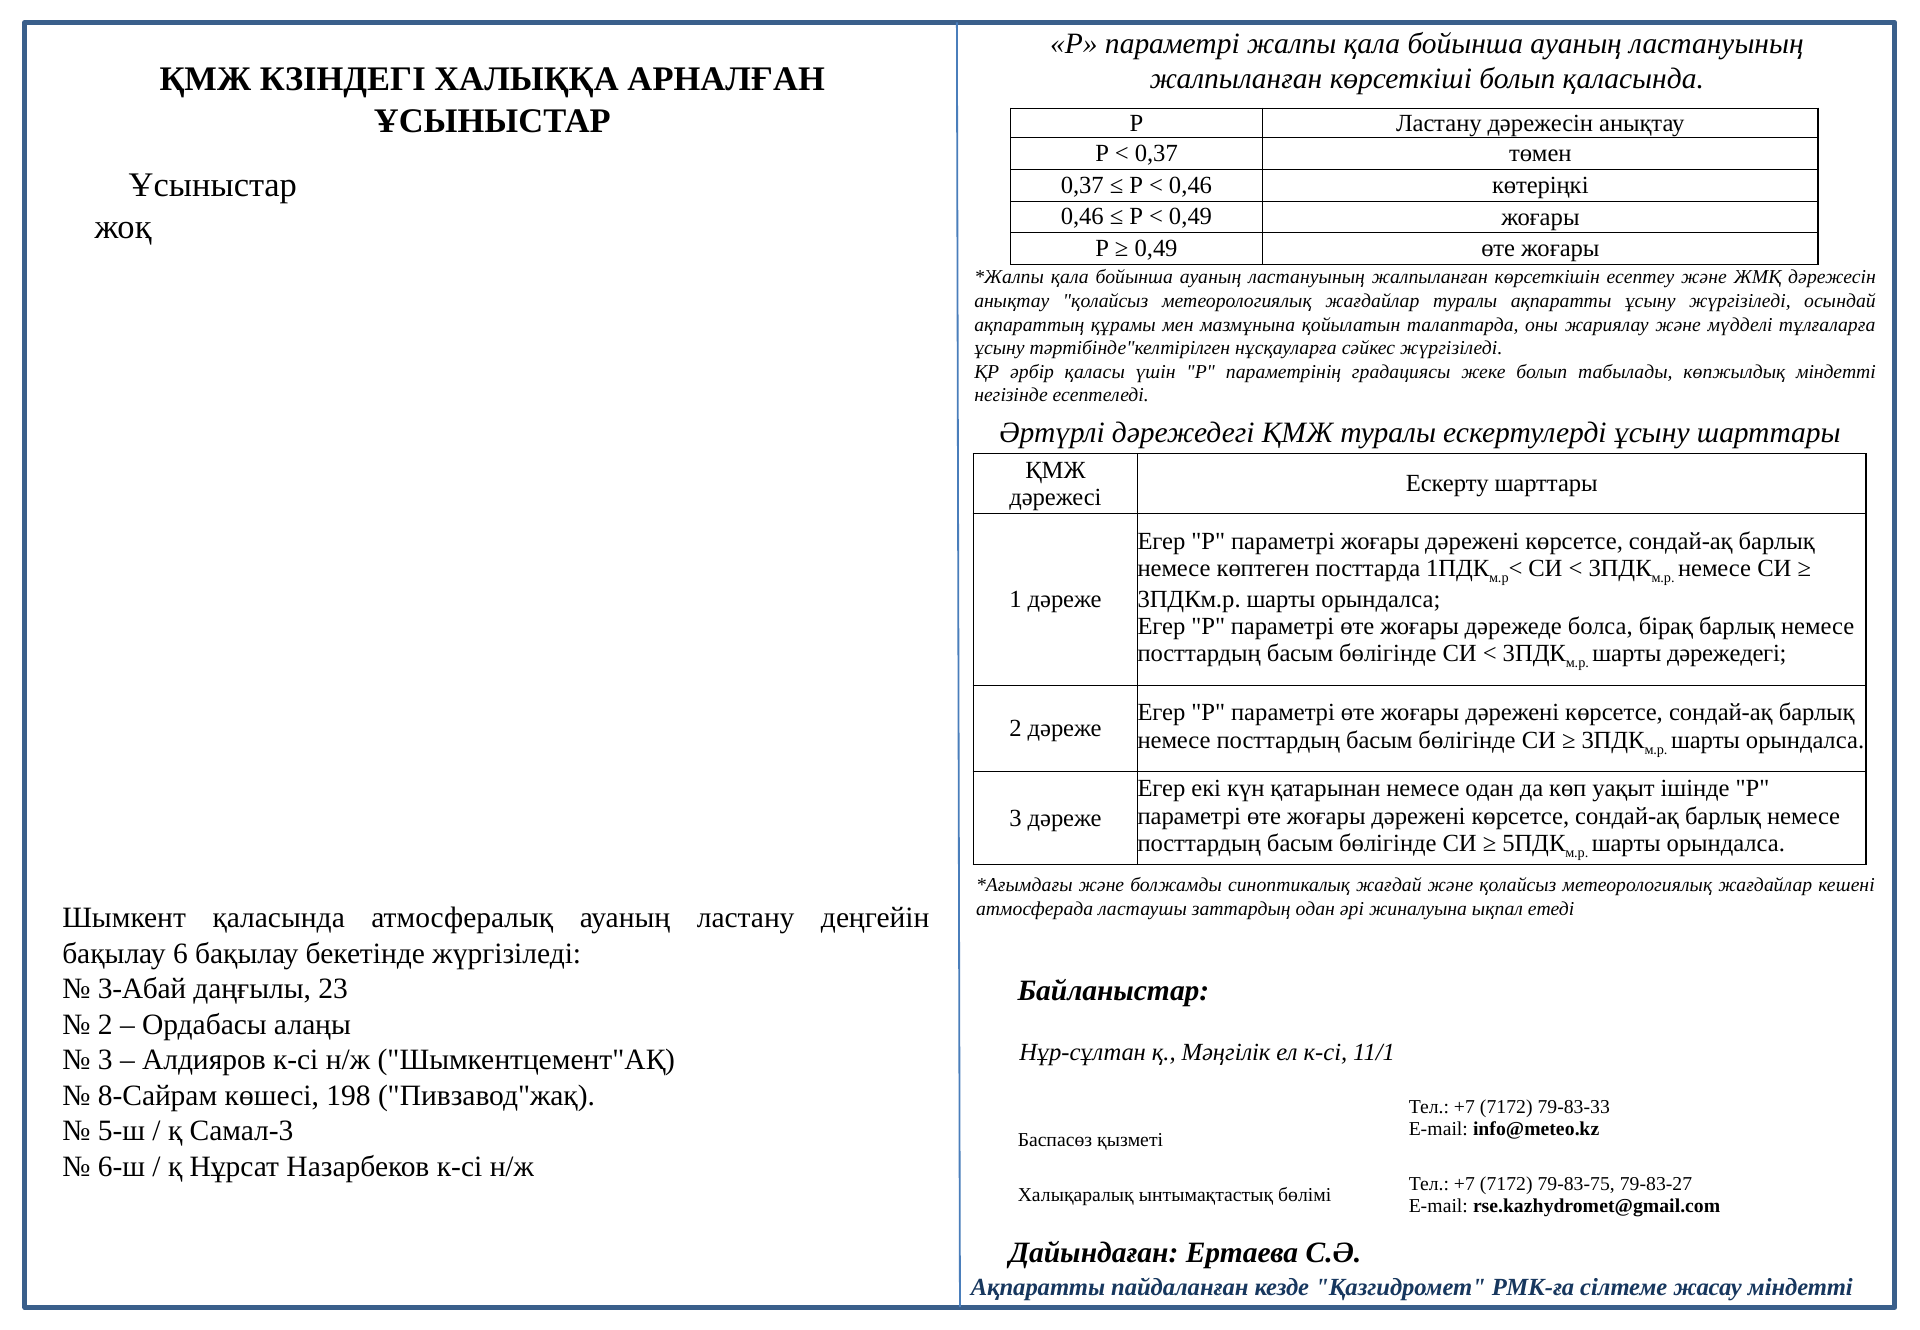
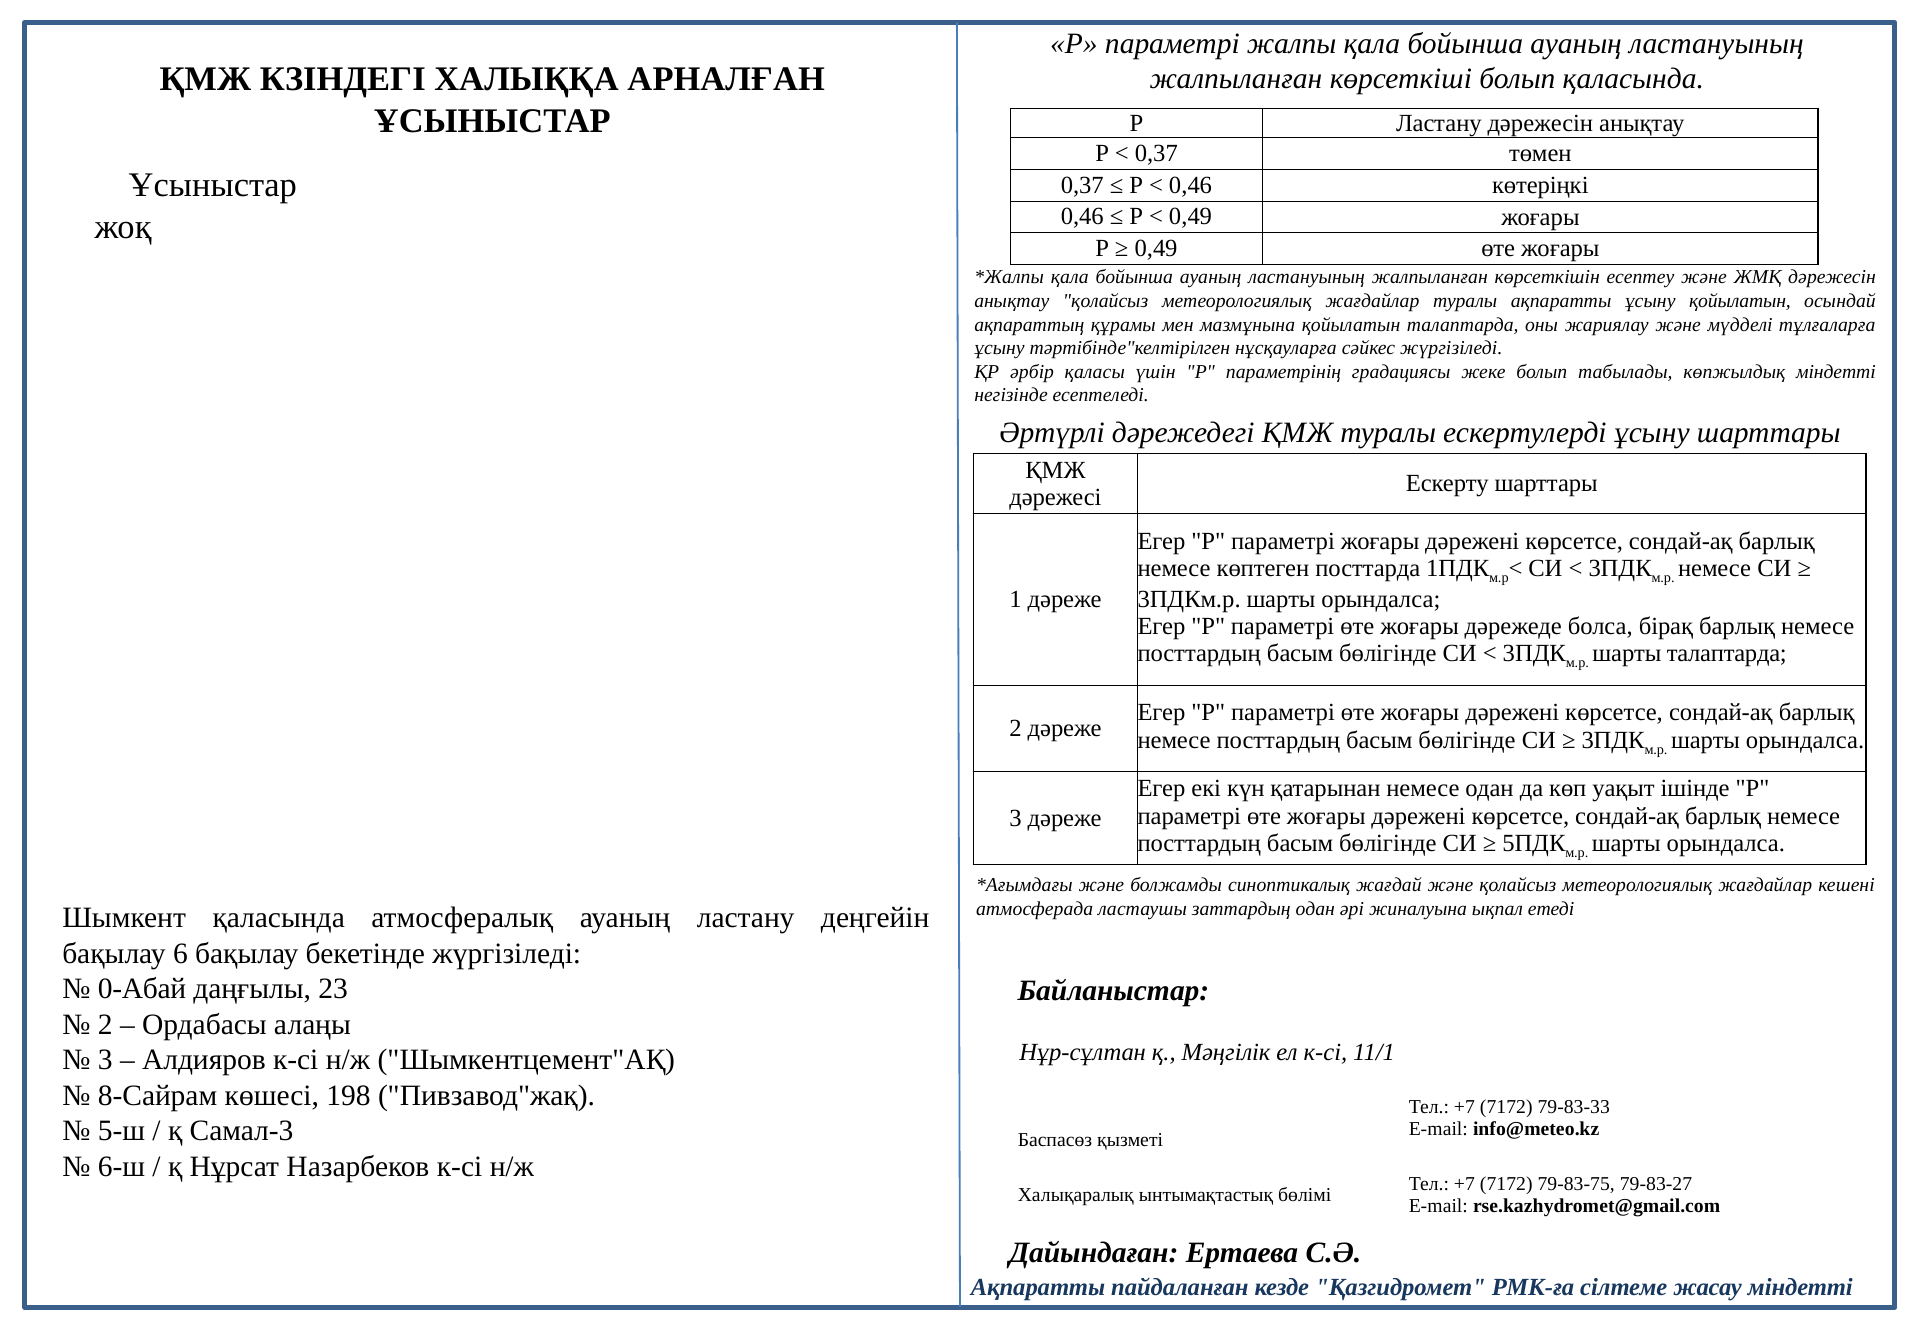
ұсыну жүргізіледі: жүргізіледі -> қойылатын
шарты дәрежедегі: дәрежедегі -> талаптарда
3-Абай: 3-Абай -> 0-Абай
